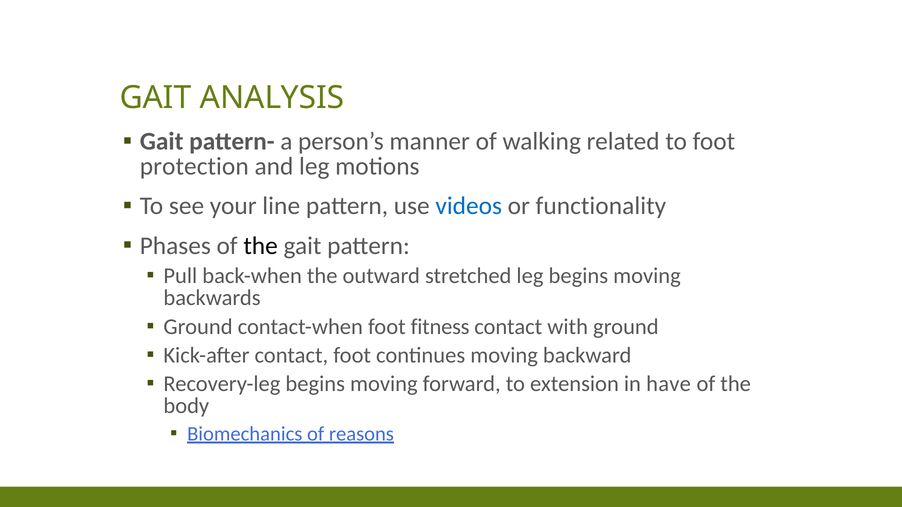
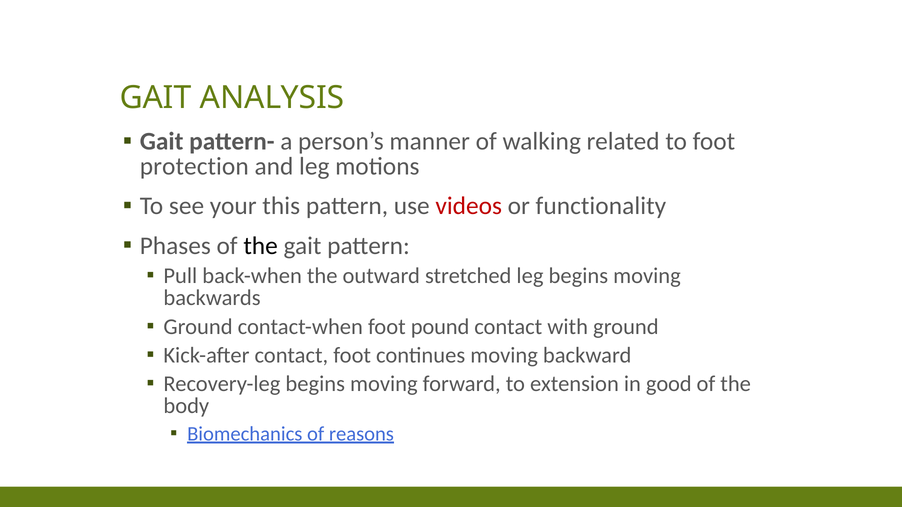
line: line -> this
videos colour: blue -> red
fitness: fitness -> pound
have: have -> good
